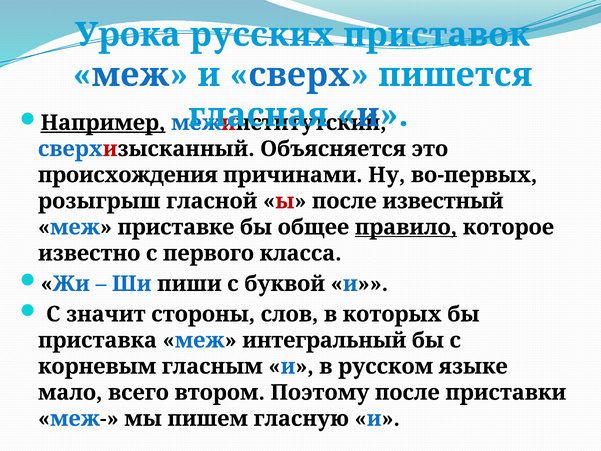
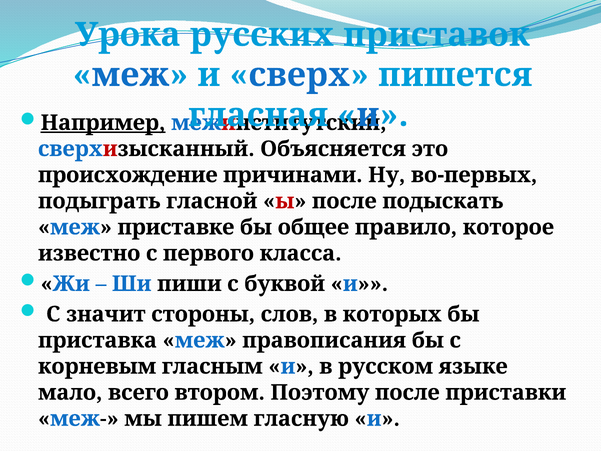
происхождения: происхождения -> происхождение
розыгрыш: розыгрыш -> подыграть
известный: известный -> подыскать
правило underline: present -> none
интегральный: интегральный -> правописания
